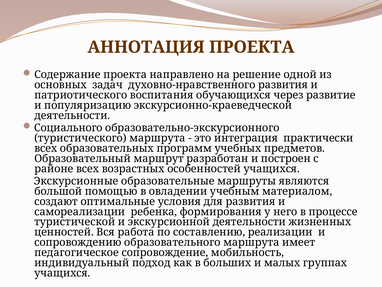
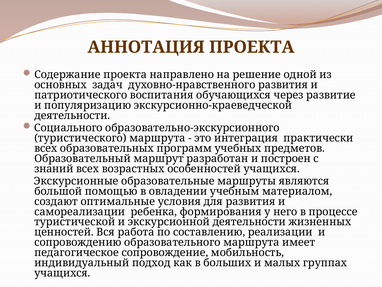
районе: районе -> знаний
